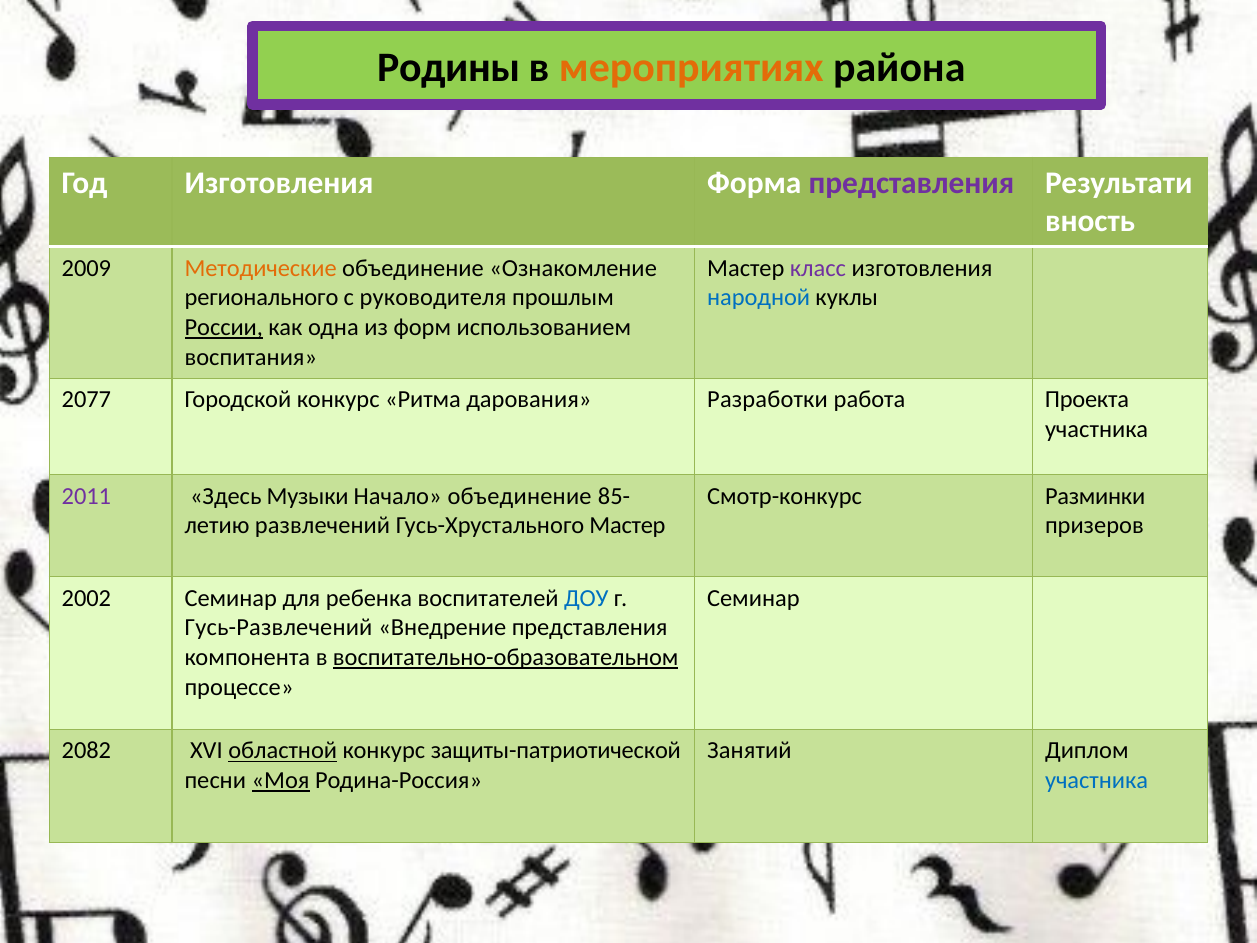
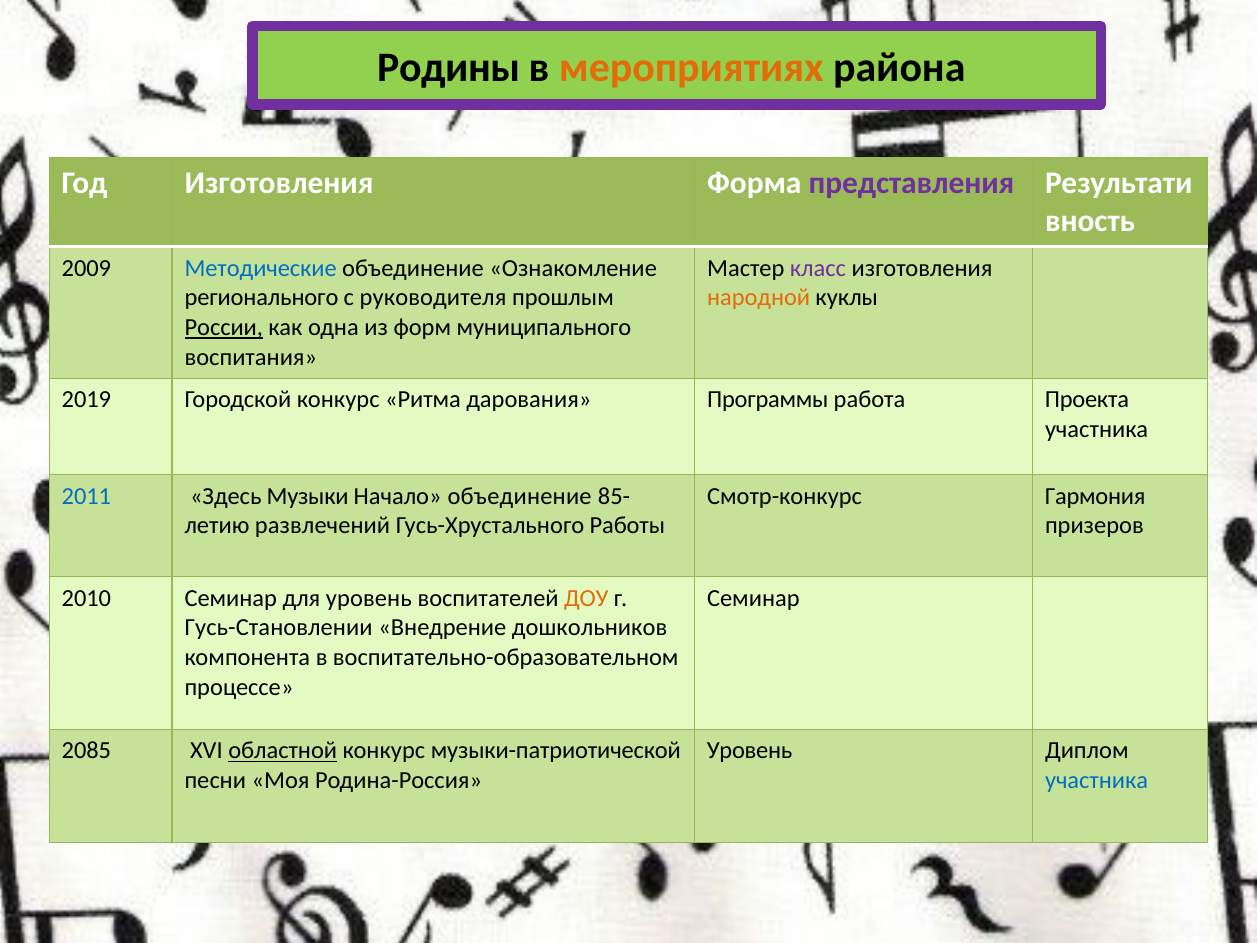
Методические colour: orange -> blue
народной colour: blue -> orange
использованием: использованием -> муниципального
2077: 2077 -> 2019
Разработки: Разработки -> Программы
2011 colour: purple -> blue
Разминки: Разминки -> Гармония
Гусь-Хрустального Мастер: Мастер -> Работы
2002: 2002 -> 2010
для ребенка: ребенка -> уровень
ДОУ colour: blue -> orange
Гусь-Развлечений: Гусь-Развлечений -> Гусь-Становлении
Внедрение представления: представления -> дошкольников
воспитательно-образовательном underline: present -> none
2082: 2082 -> 2085
защиты-патриотической: защиты-патриотической -> музыки-патриотической
Занятий at (749, 751): Занятий -> Уровень
Моя underline: present -> none
